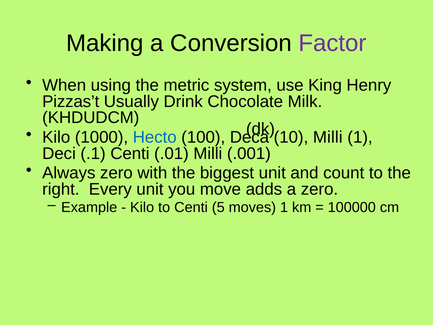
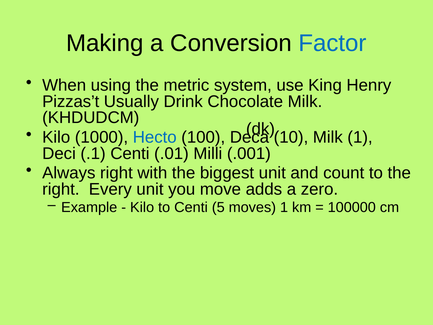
Factor colour: purple -> blue
10 Milli: Milli -> Milk
Always zero: zero -> right
